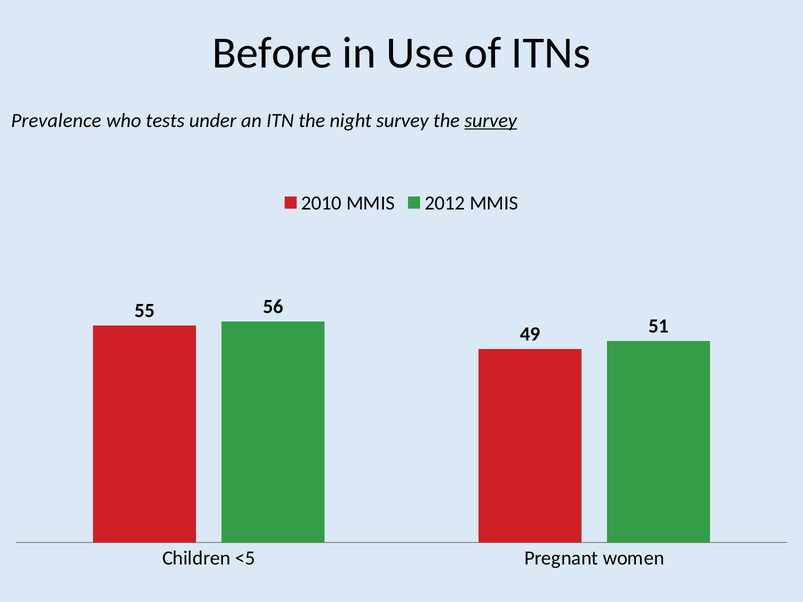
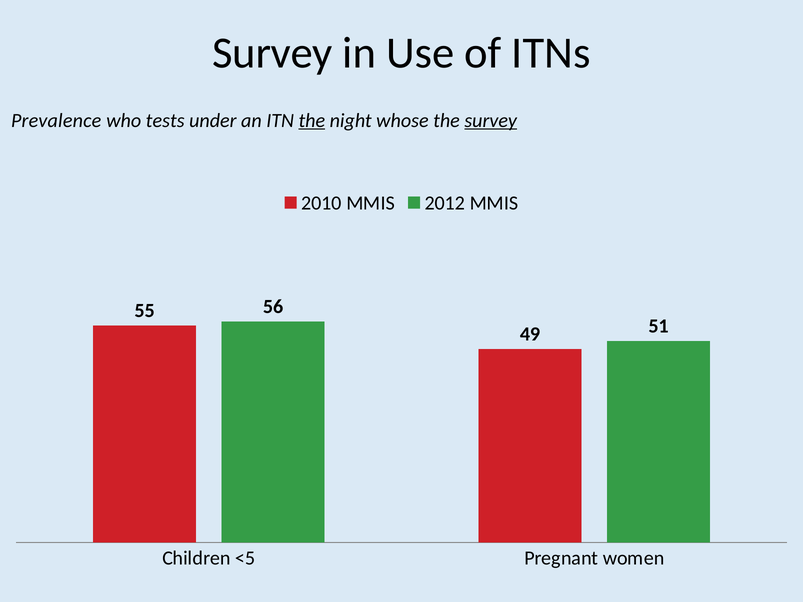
Before at (272, 53): Before -> Survey
the at (312, 121) underline: none -> present
night survey: survey -> whose
